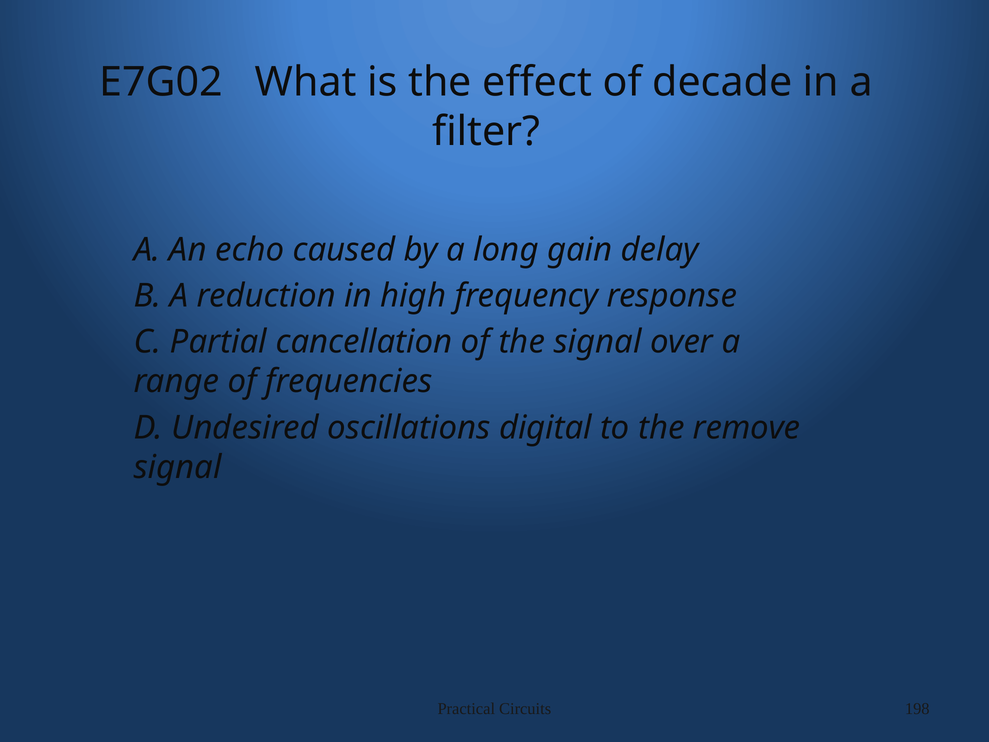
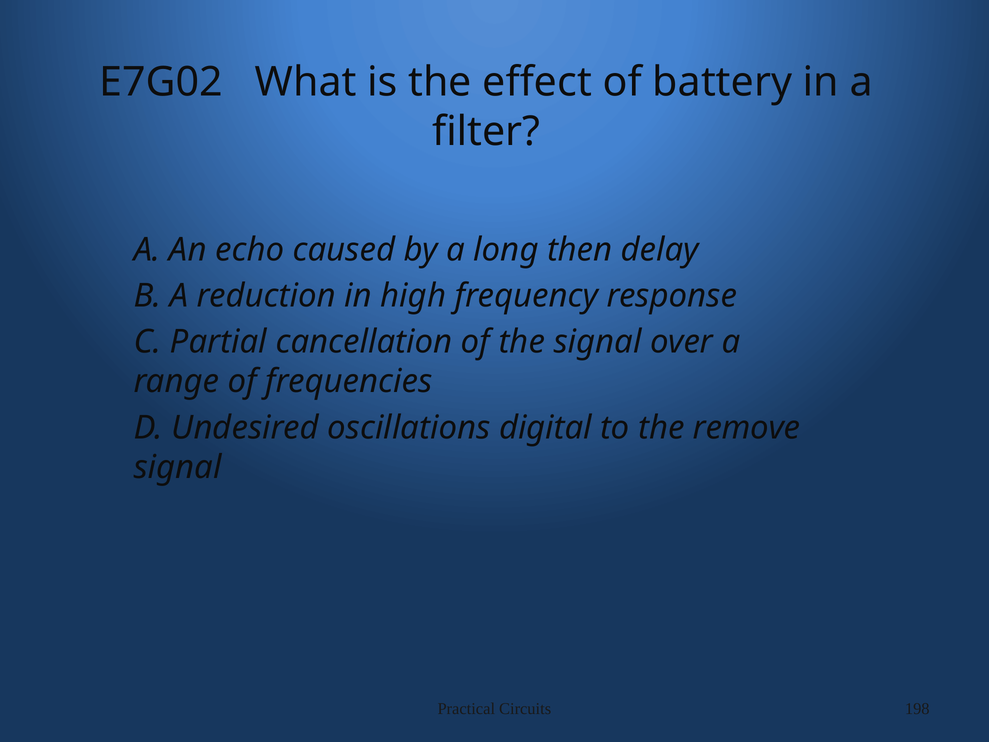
decade: decade -> battery
gain: gain -> then
